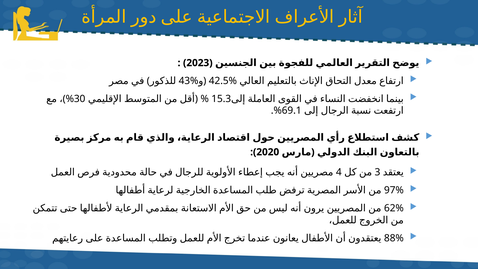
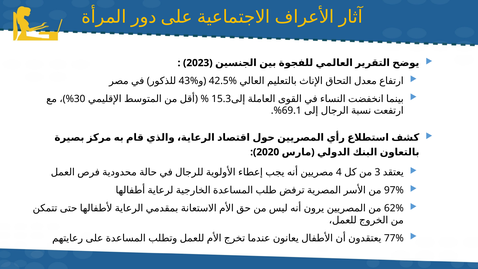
88%: 88% -> 77%
